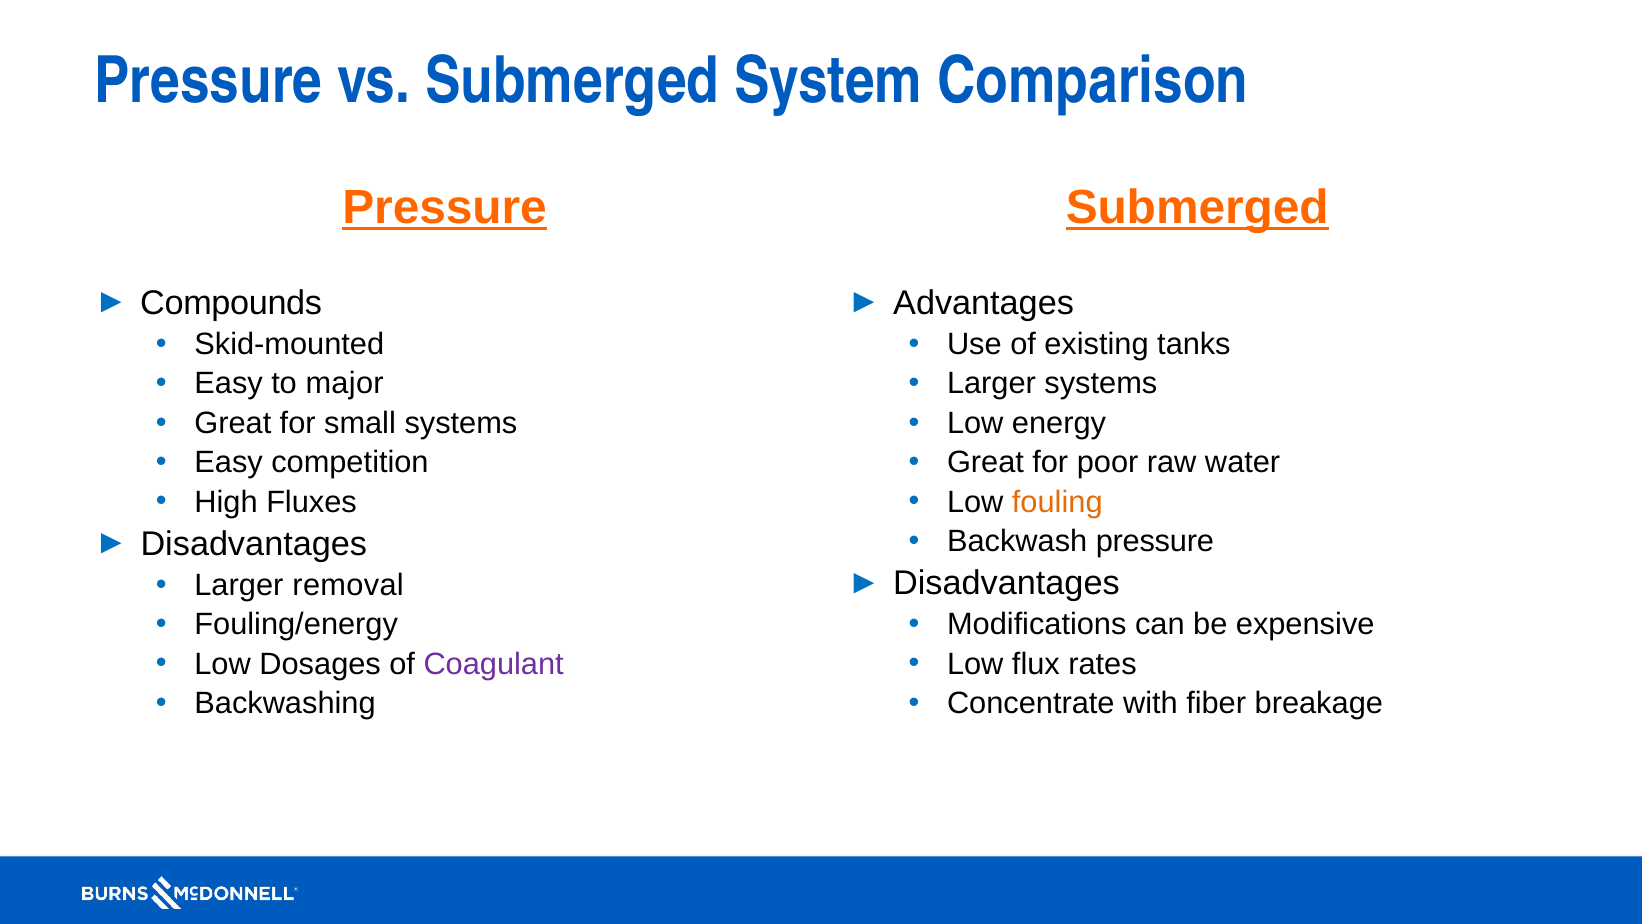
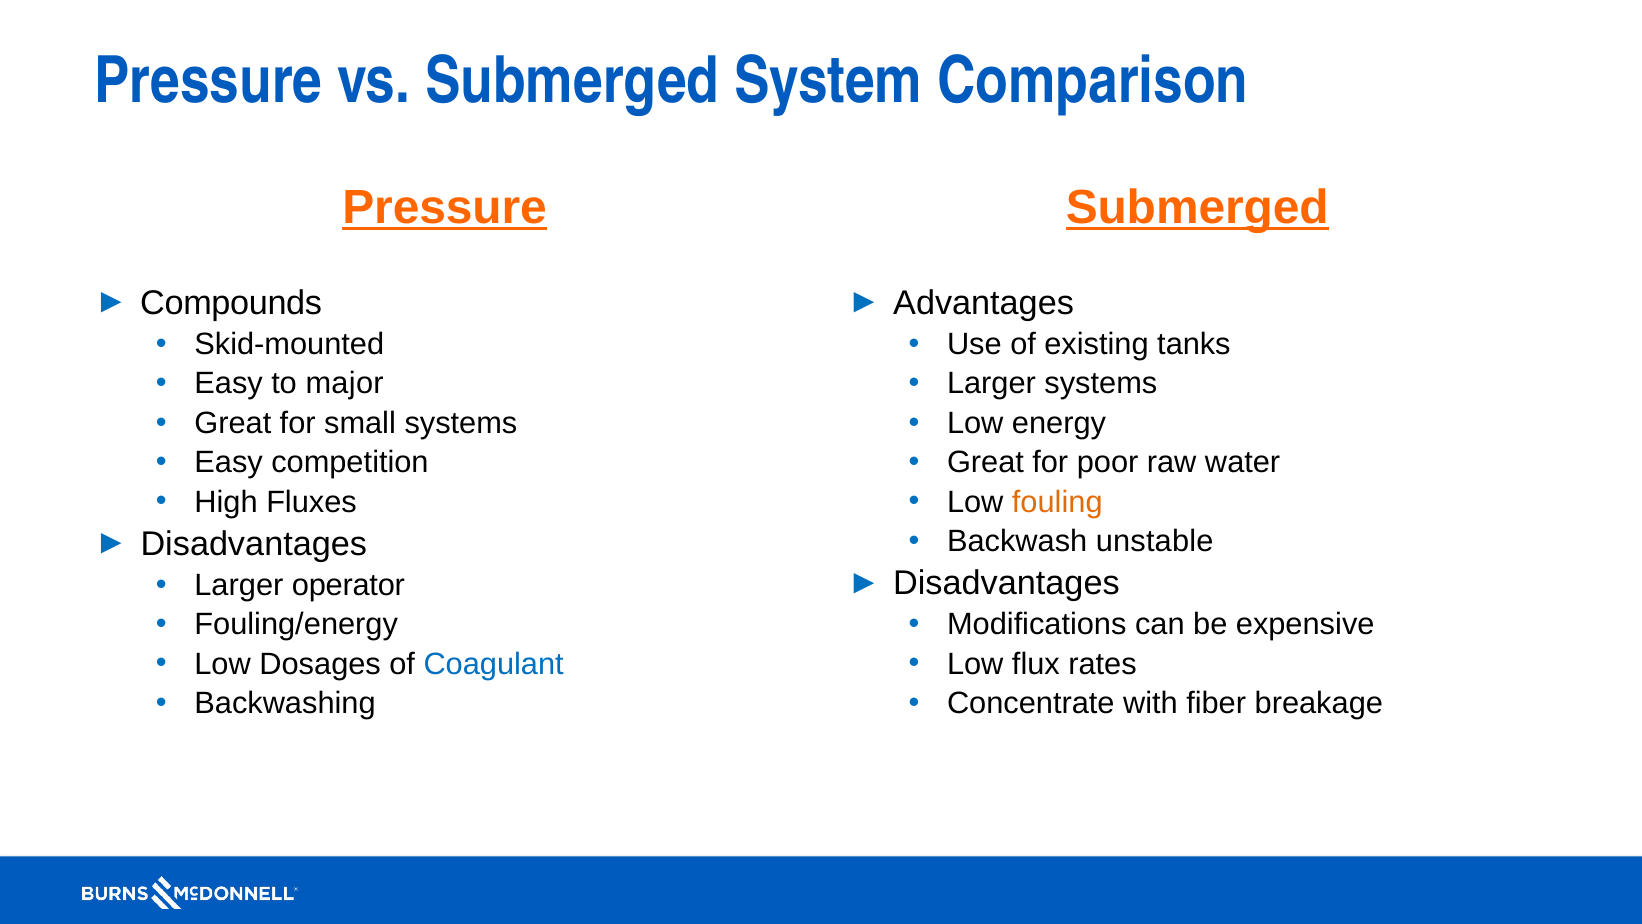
Backwash pressure: pressure -> unstable
removal: removal -> operator
Coagulant colour: purple -> blue
